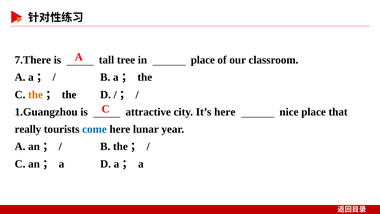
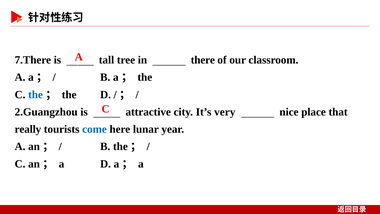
in place: place -> there
the at (36, 95) colour: orange -> blue
1.Guangzhou: 1.Guangzhou -> 2.Guangzhou
It’s here: here -> very
